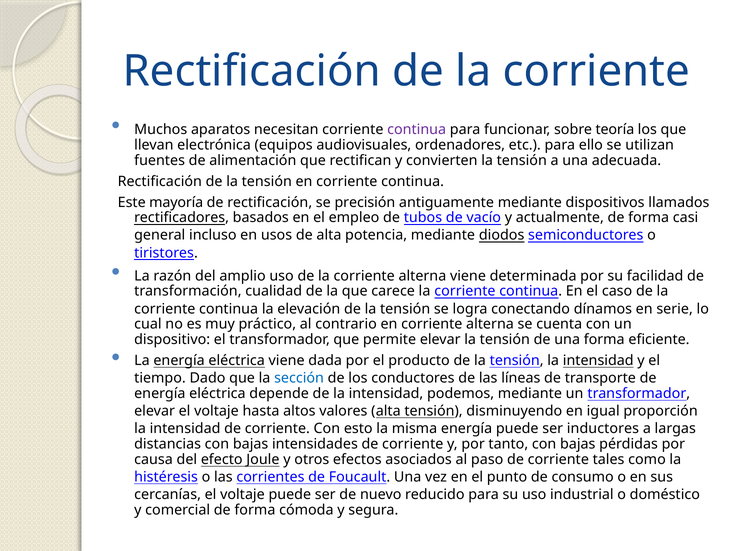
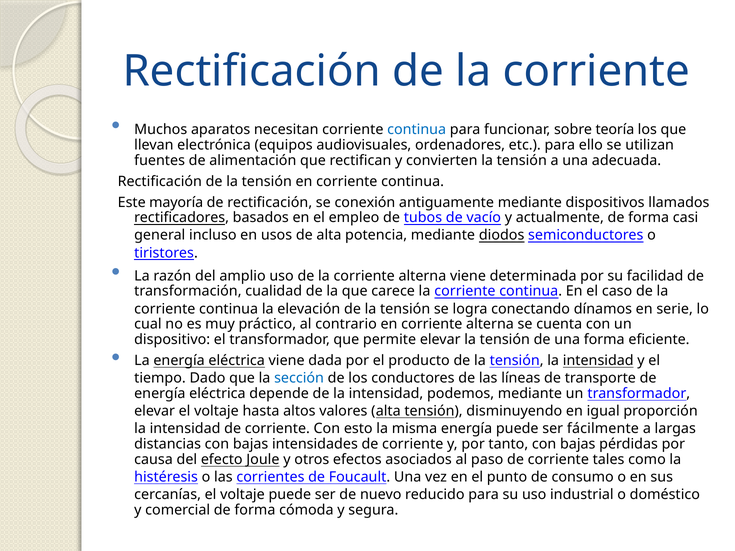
continua at (417, 130) colour: purple -> blue
precisión: precisión -> conexión
inductores: inductores -> fácilmente
